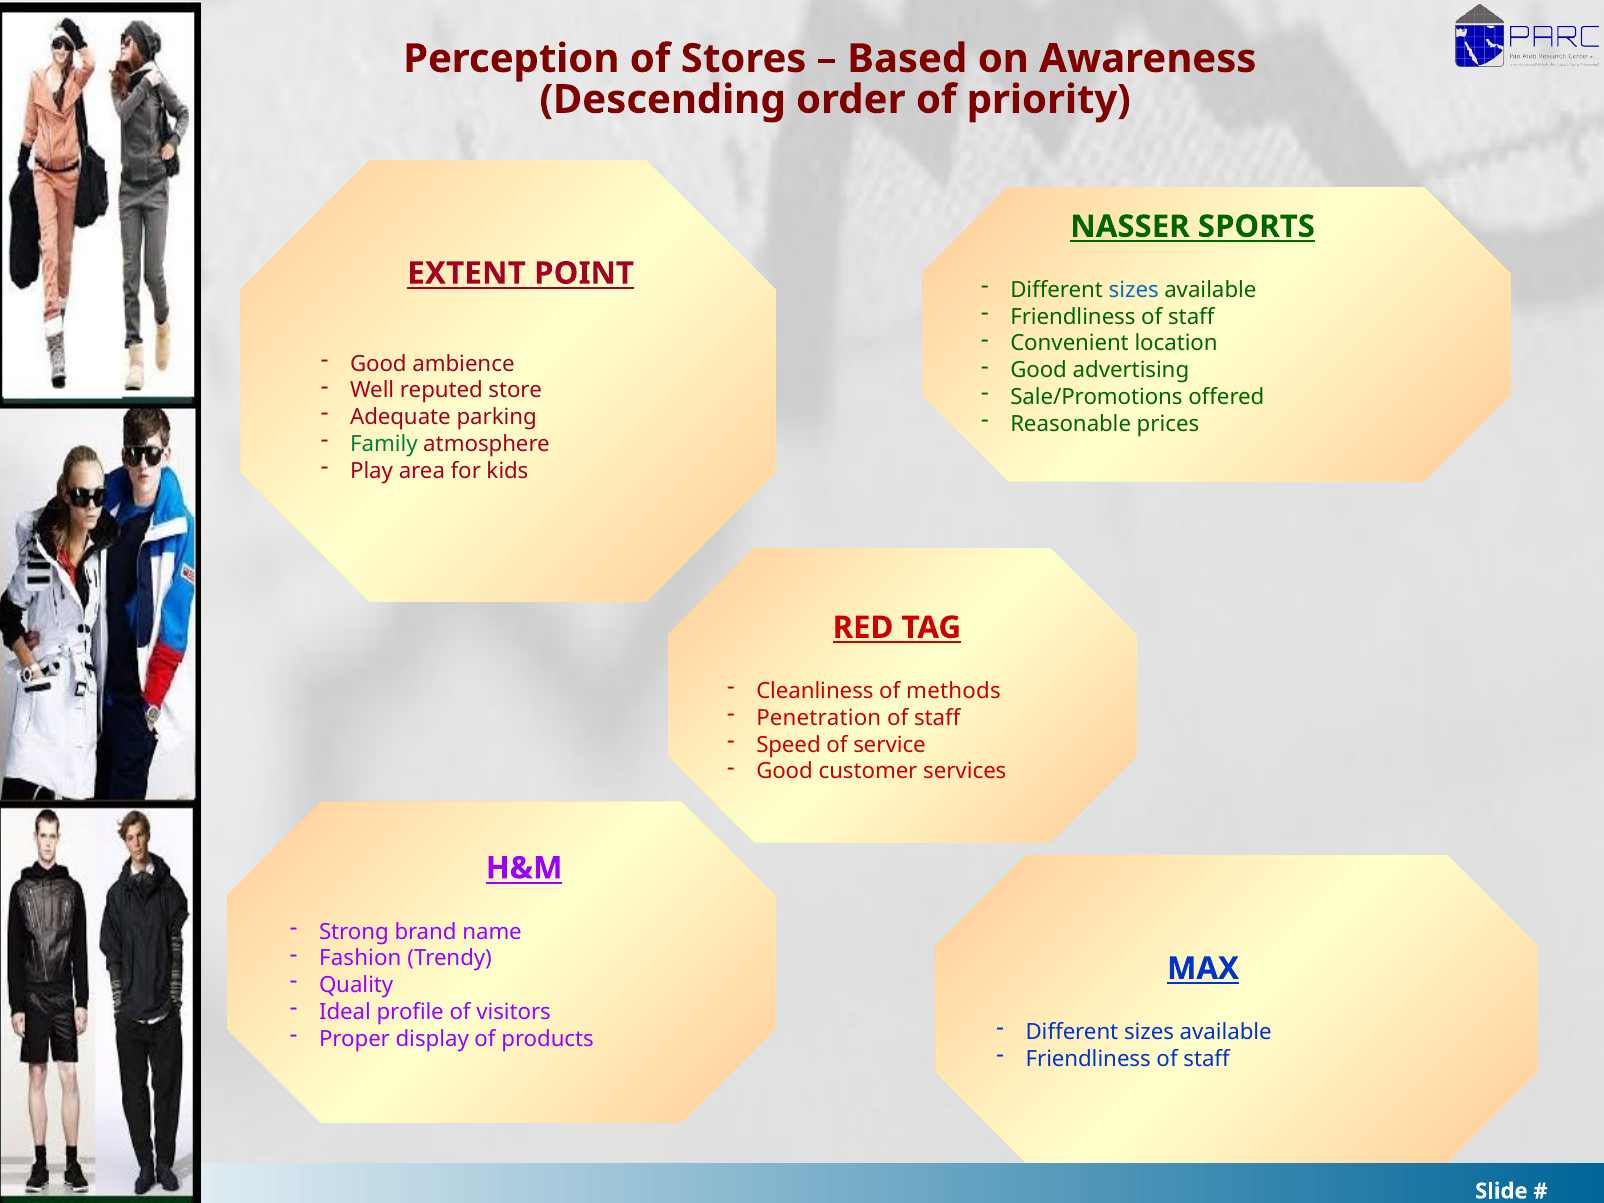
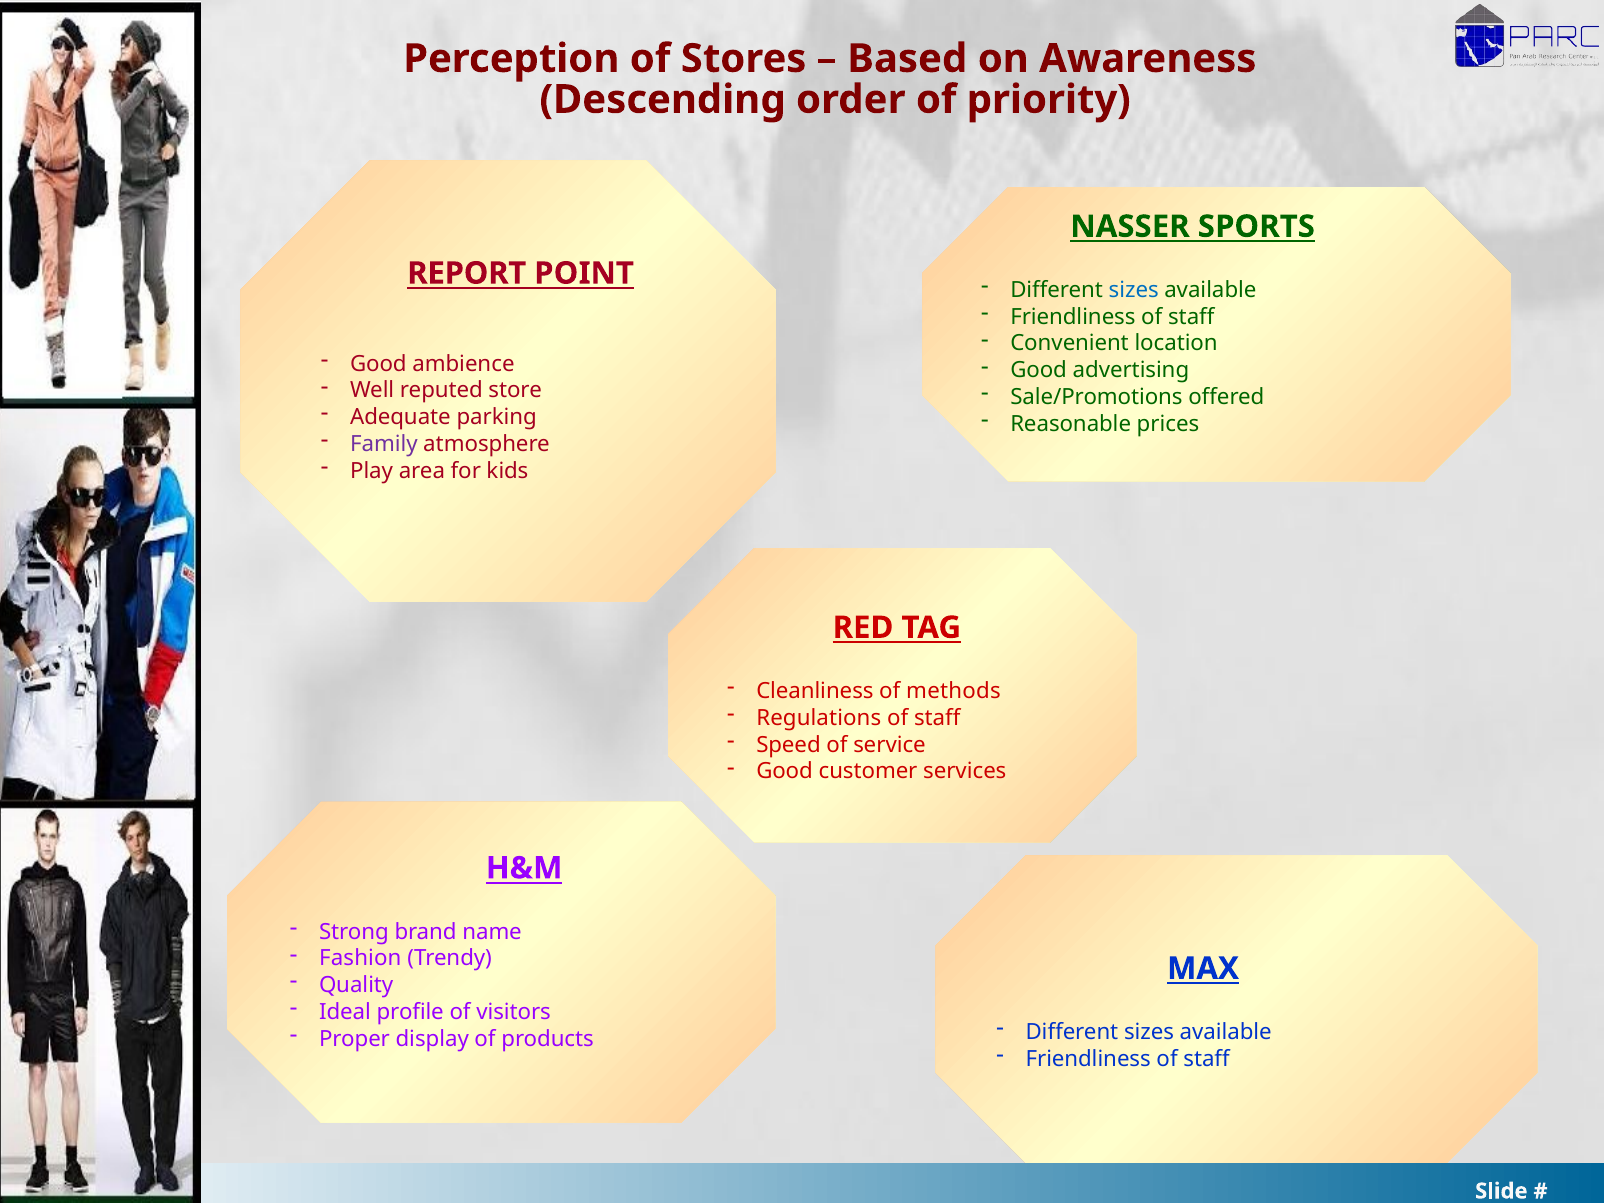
EXTENT: EXTENT -> REPORT
Family colour: green -> purple
Penetration: Penetration -> Regulations
